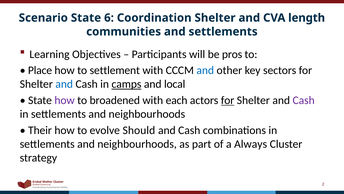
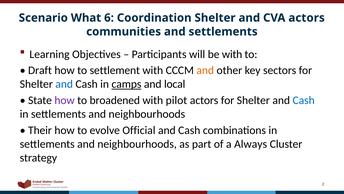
Scenario State: State -> What
CVA length: length -> actors
be pros: pros -> with
Place: Place -> Draft
and at (205, 70) colour: blue -> orange
each: each -> pilot
for at (228, 100) underline: present -> none
Cash at (304, 100) colour: purple -> blue
Should: Should -> Official
